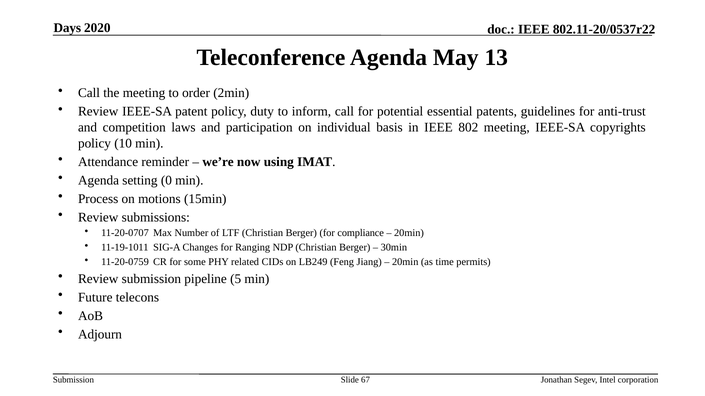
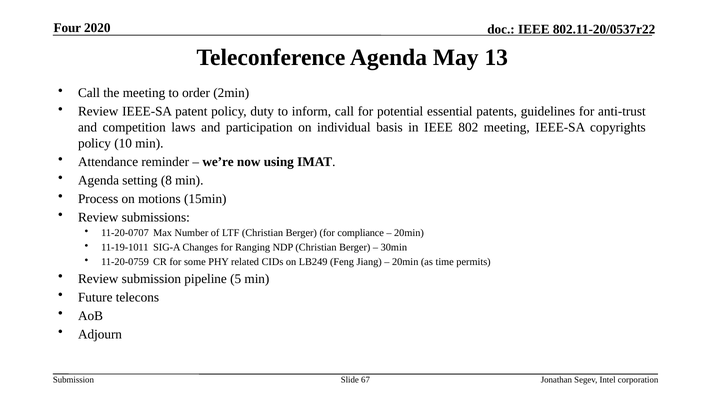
Days: Days -> Four
0: 0 -> 8
